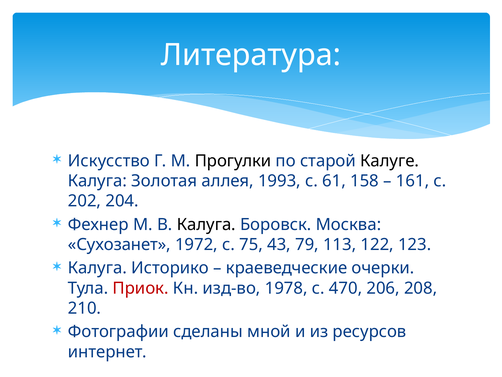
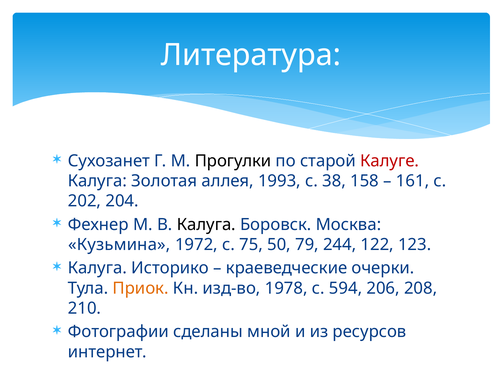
Искусство: Искусство -> Сухозанет
Калуге colour: black -> red
61: 61 -> 38
Сухозанет: Сухозанет -> Кузьмина
43: 43 -> 50
113: 113 -> 244
Приок colour: red -> orange
470: 470 -> 594
